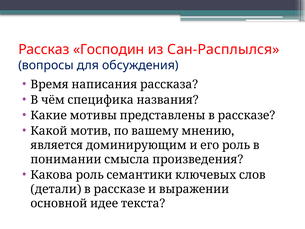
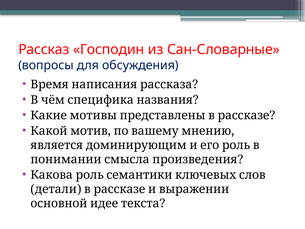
Сан-Расплылся: Сан-Расплылся -> Сан-Словарные
